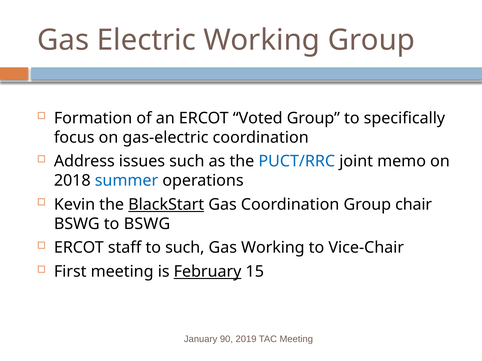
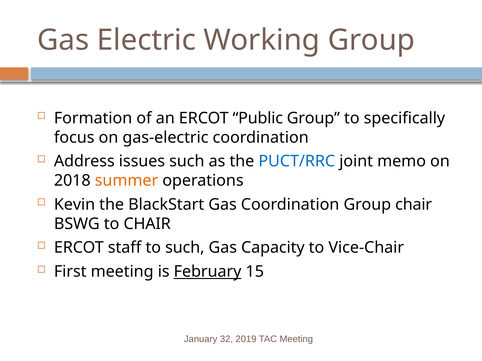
Voted: Voted -> Public
summer colour: blue -> orange
BlackStart underline: present -> none
to BSWG: BSWG -> CHAIR
Gas Working: Working -> Capacity
90: 90 -> 32
